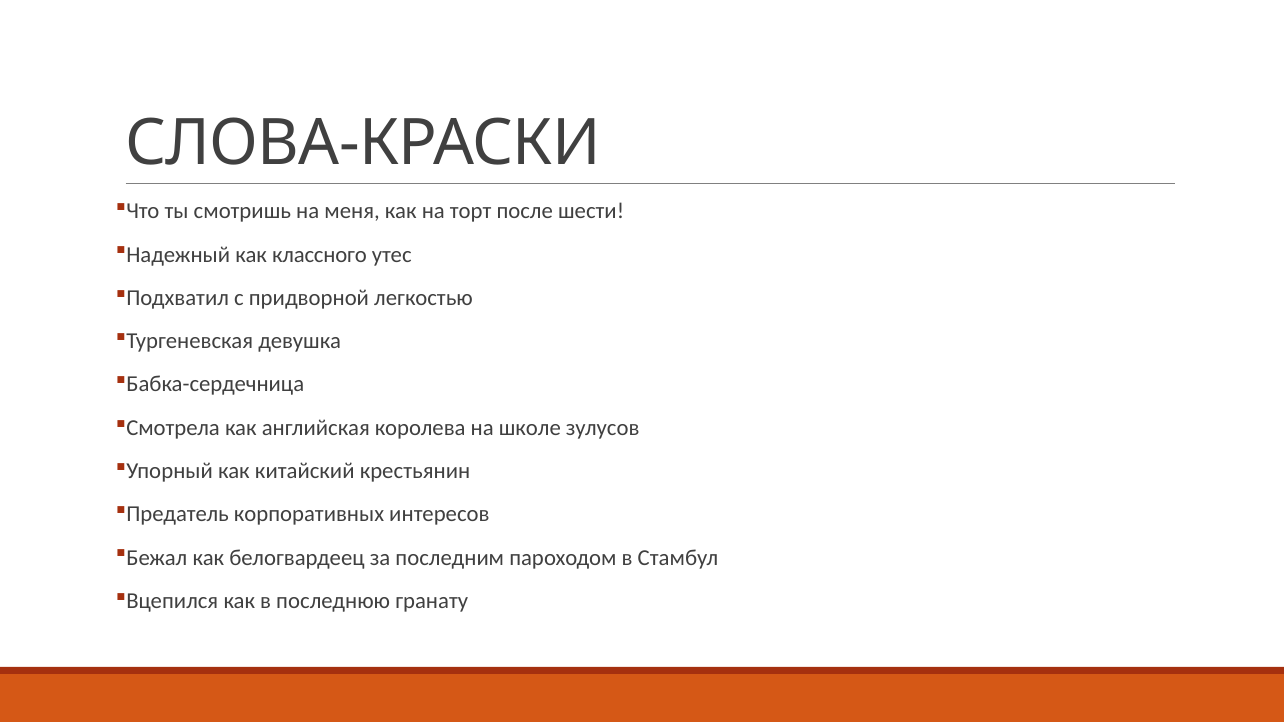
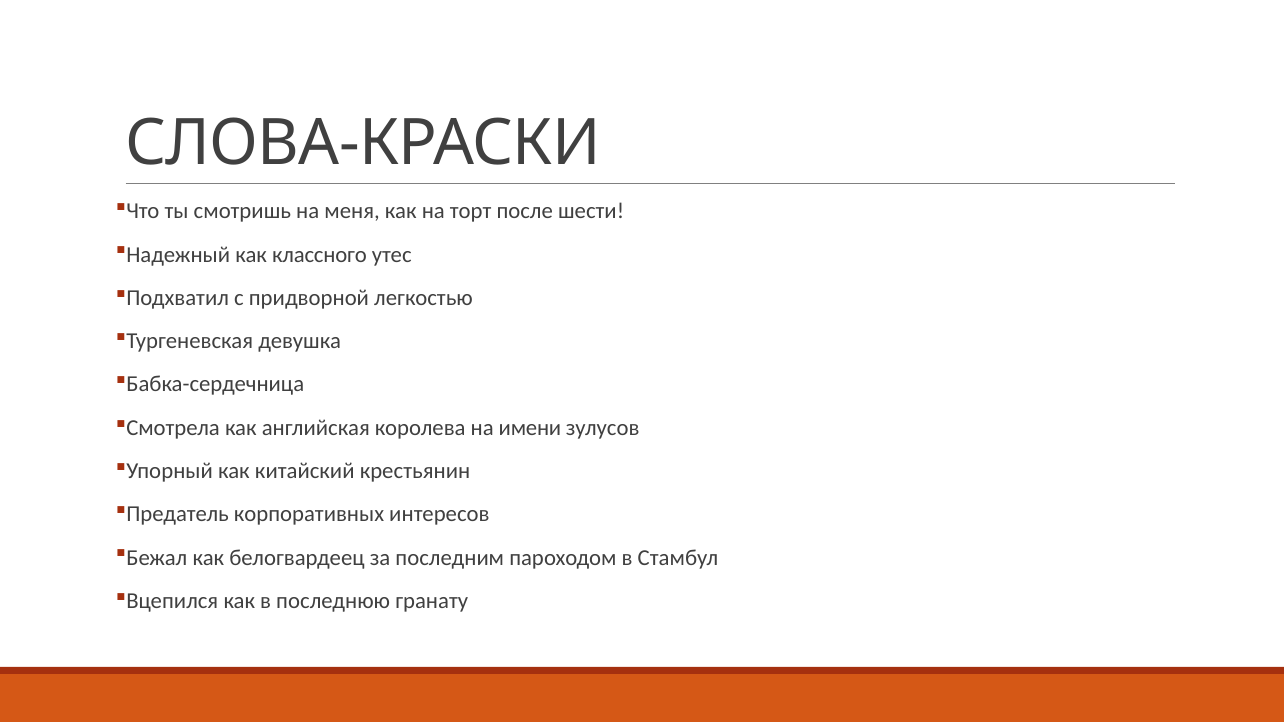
школе: школе -> имени
